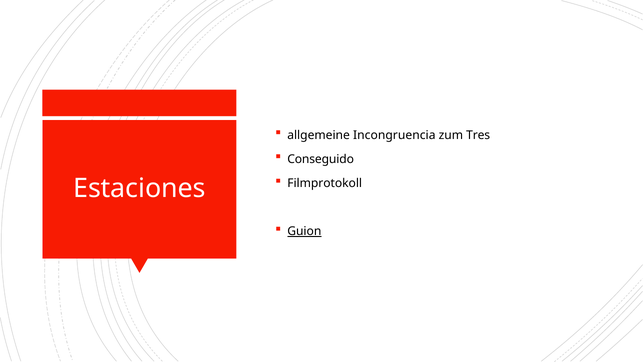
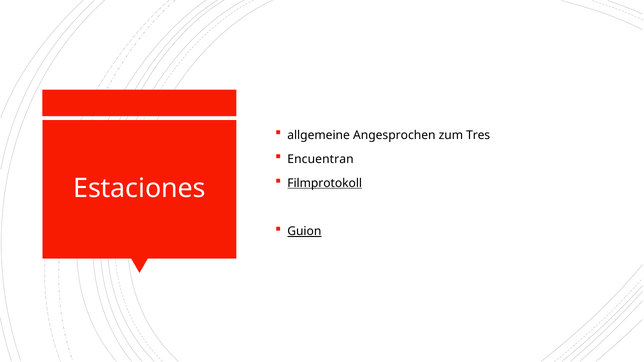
Incongruencia: Incongruencia -> Angesprochen
Conseguido: Conseguido -> Encuentran
Filmprotokoll underline: none -> present
